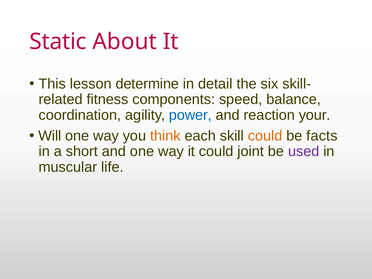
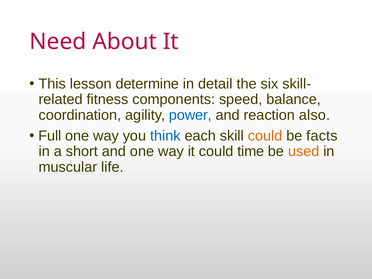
Static: Static -> Need
your: your -> also
Will: Will -> Full
think colour: orange -> blue
joint: joint -> time
used colour: purple -> orange
